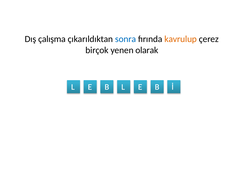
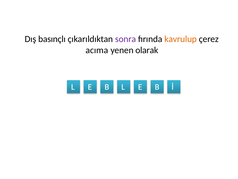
çalışma: çalışma -> basınçlı
sonra colour: blue -> purple
birçok: birçok -> acıma
